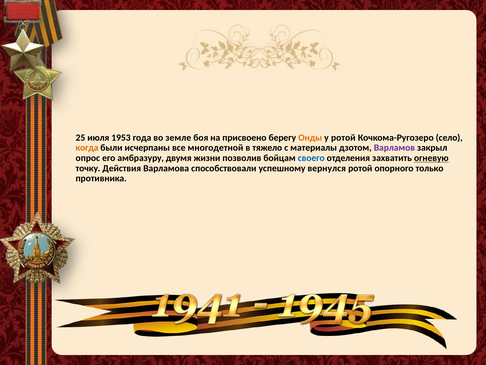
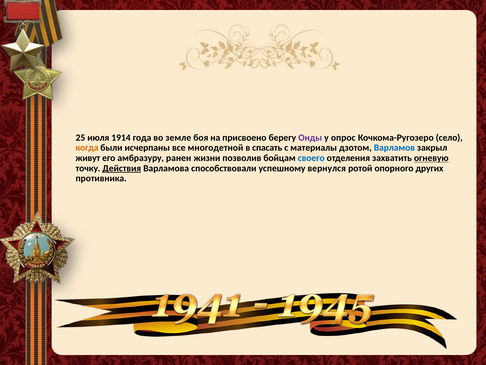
1953: 1953 -> 1914
Онды colour: orange -> purple
у ротой: ротой -> опрос
тяжело: тяжело -> спасать
Варламов colour: purple -> blue
опрос: опрос -> живут
двумя: двумя -> ранен
Действия underline: none -> present
только: только -> других
